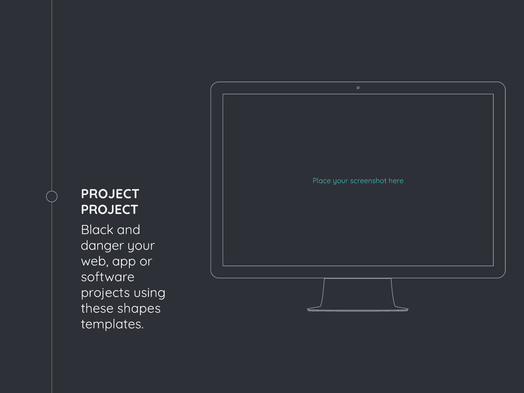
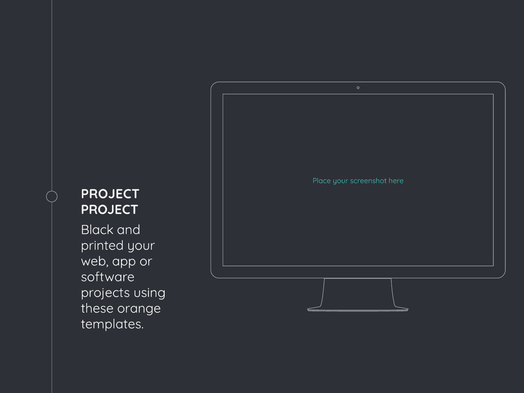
danger: danger -> printed
shapes: shapes -> orange
